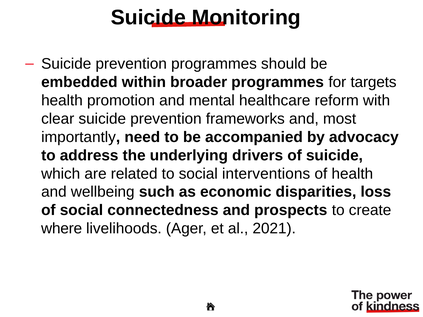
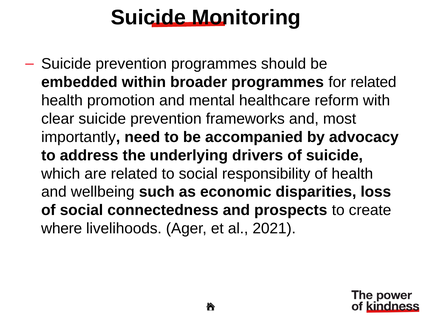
for targets: targets -> related
interventions: interventions -> responsibility
